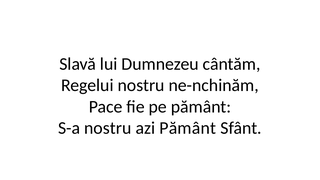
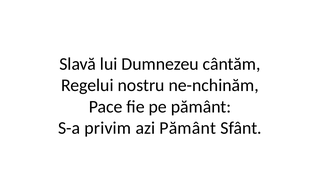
S-a nostru: nostru -> privim
